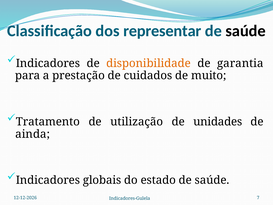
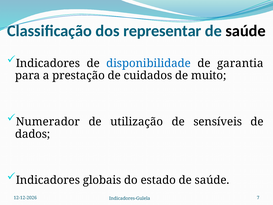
disponibilidade colour: orange -> blue
Tratamento: Tratamento -> Numerador
unidades: unidades -> sensíveis
ainda: ainda -> dados
